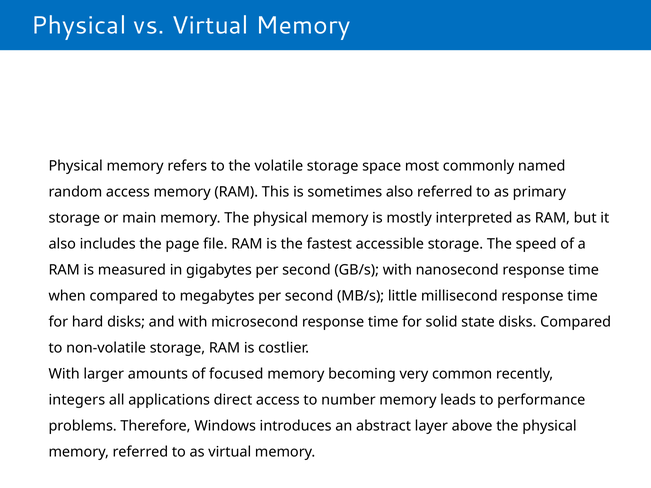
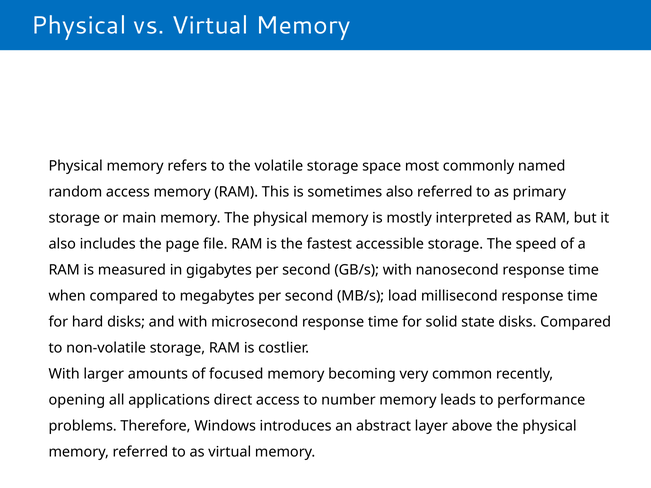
little: little -> load
integers: integers -> opening
